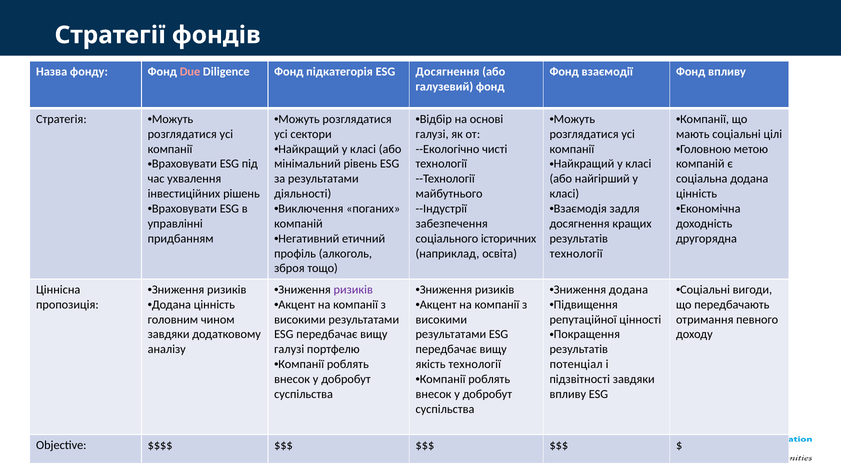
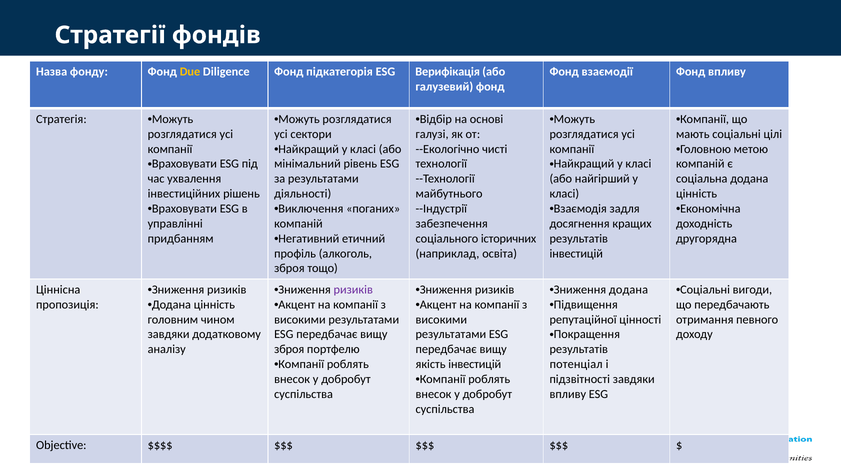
Due colour: pink -> yellow
ESG Досягнення: Досягнення -> Верифікація
технології at (576, 254): технології -> інвестицій
галузі at (289, 349): галузі -> зброя
якість технології: технології -> інвестицій
